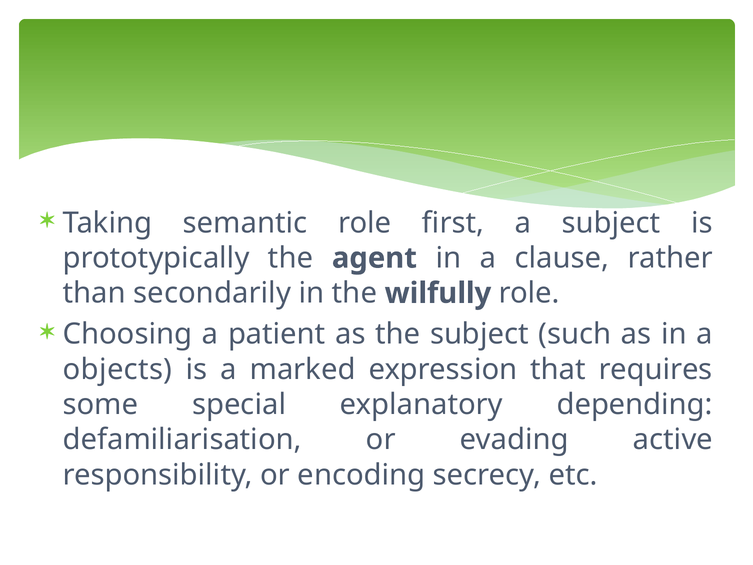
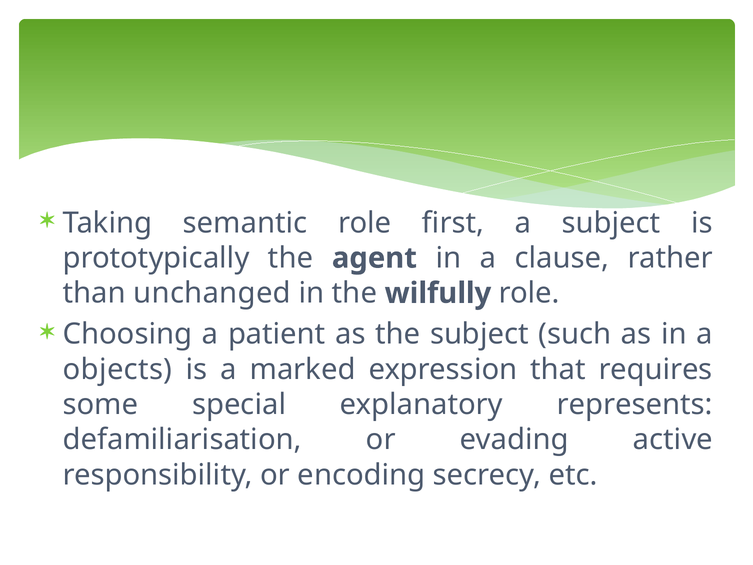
secondarily: secondarily -> unchanged
depending: depending -> represents
